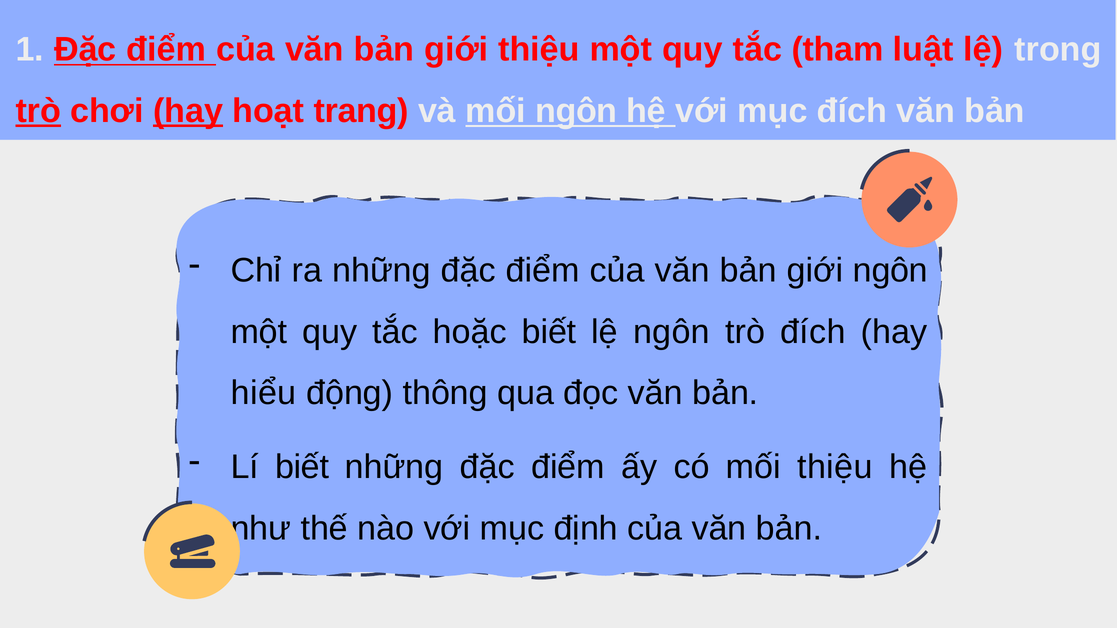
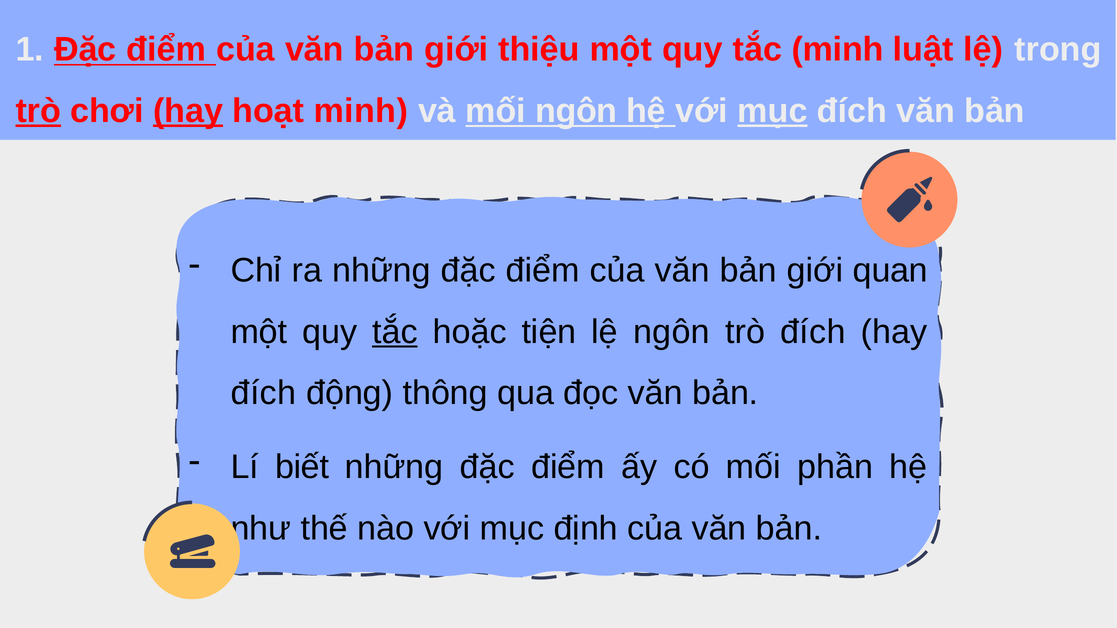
tắc tham: tham -> minh
hoạt trang: trang -> minh
mục at (772, 111) underline: none -> present
giới ngôn: ngôn -> quan
tắc at (395, 332) underline: none -> present
hoặc biết: biết -> tiện
hiểu at (264, 393): hiểu -> đích
mối thiệu: thiệu -> phần
